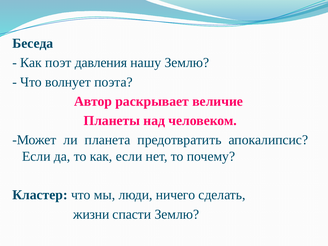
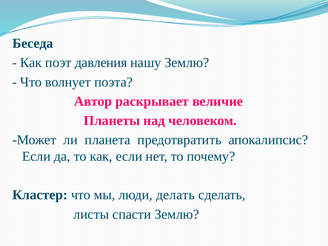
ничего: ничего -> делать
жизни: жизни -> листы
